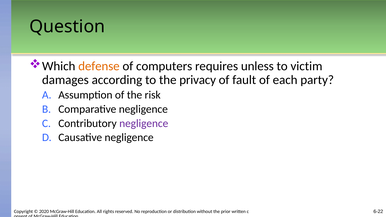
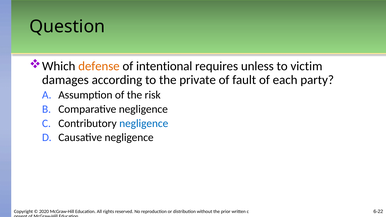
computers: computers -> intentional
privacy: privacy -> private
negligence at (144, 123) colour: purple -> blue
